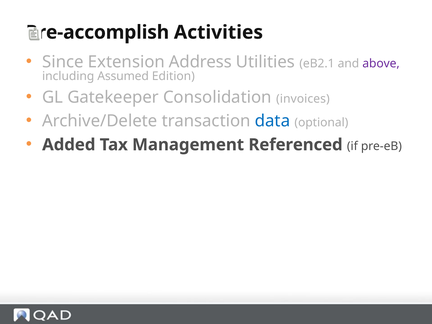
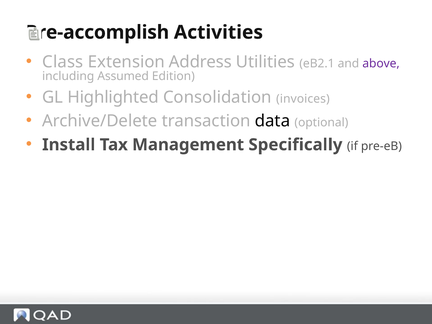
Since: Since -> Class
Gatekeeper: Gatekeeper -> Highlighted
data colour: blue -> black
Added: Added -> Install
Referenced: Referenced -> Specifically
